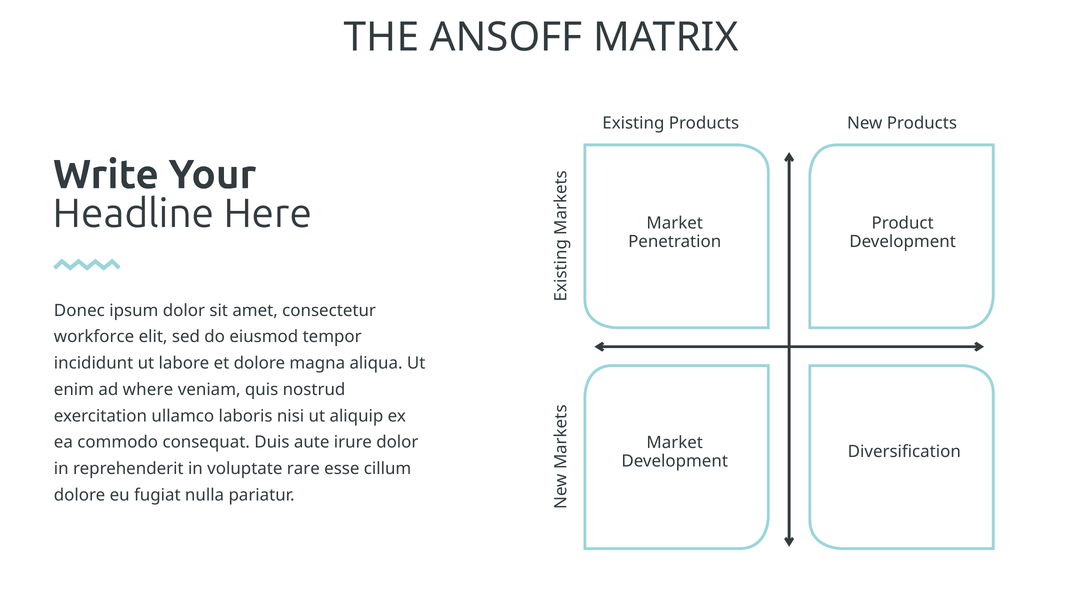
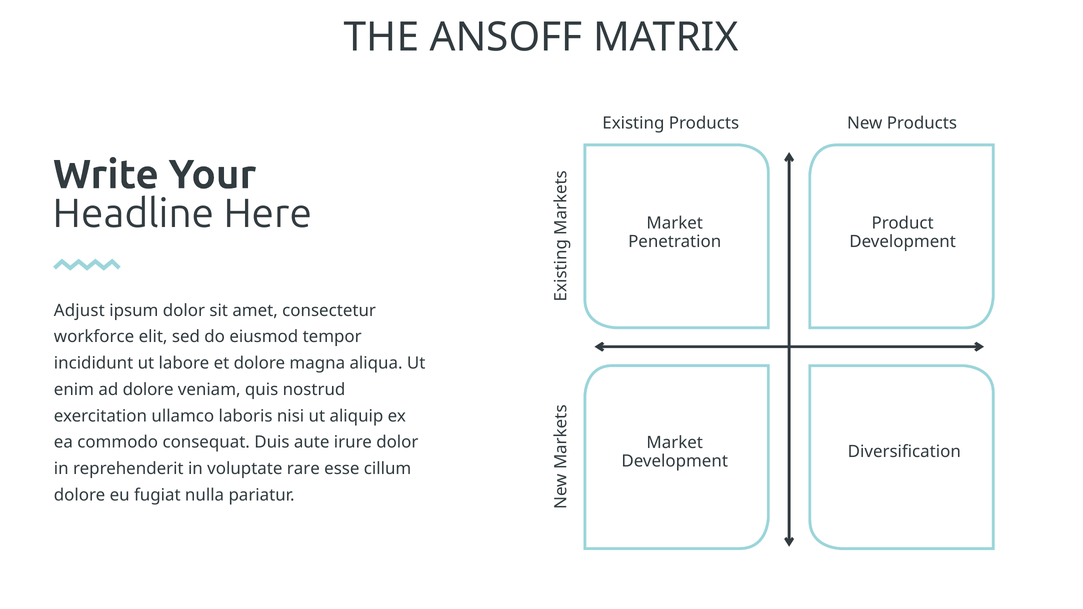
Donec: Donec -> Adjust
ad where: where -> dolore
